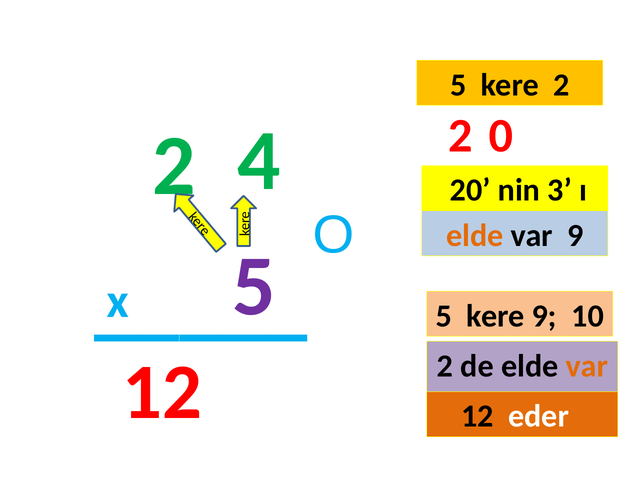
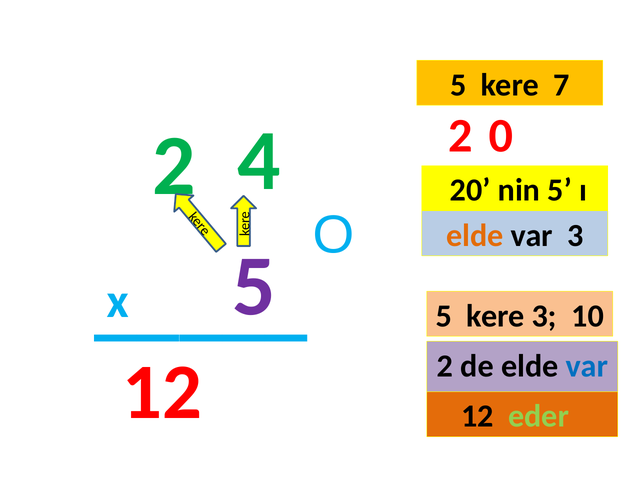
kere 2: 2 -> 7
nin 3: 3 -> 5
var 9: 9 -> 3
kere 9: 9 -> 3
var at (587, 366) colour: orange -> blue
eder colour: white -> light green
